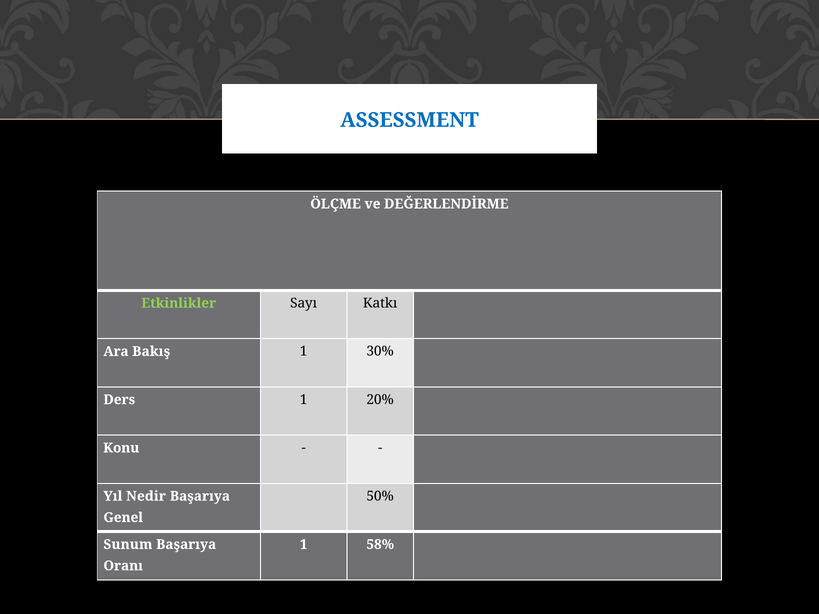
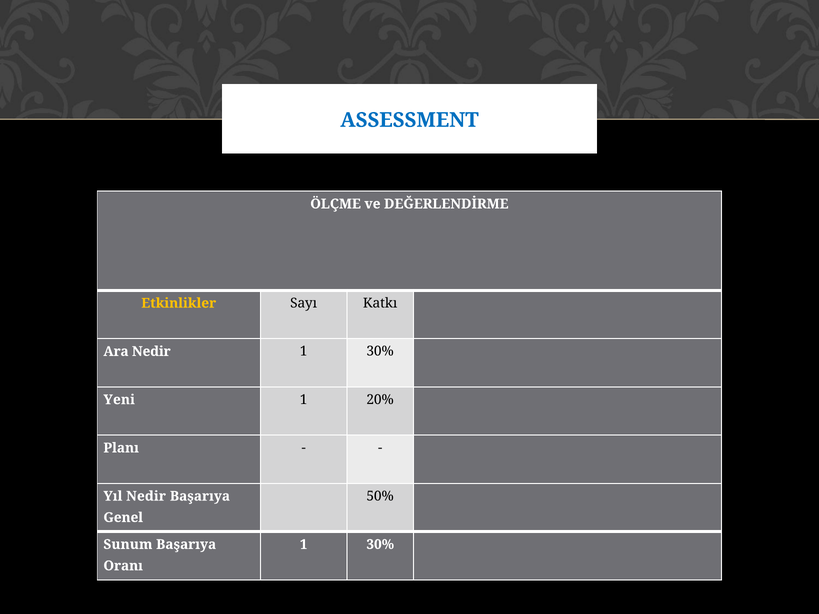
Etkinlikler colour: light green -> yellow
Ara Bakış: Bakış -> Nedir
Ders: Ders -> Yeni
Konu: Konu -> Planı
58% at (380, 545): 58% -> 30%
